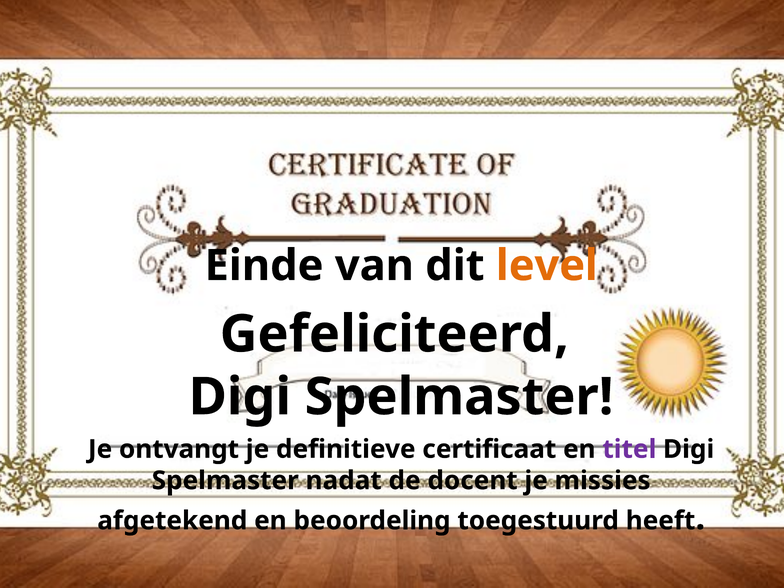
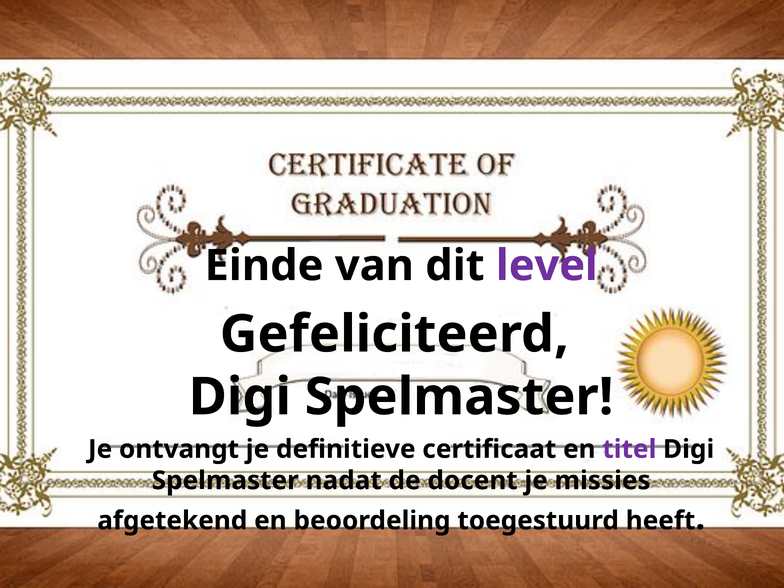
level colour: orange -> purple
